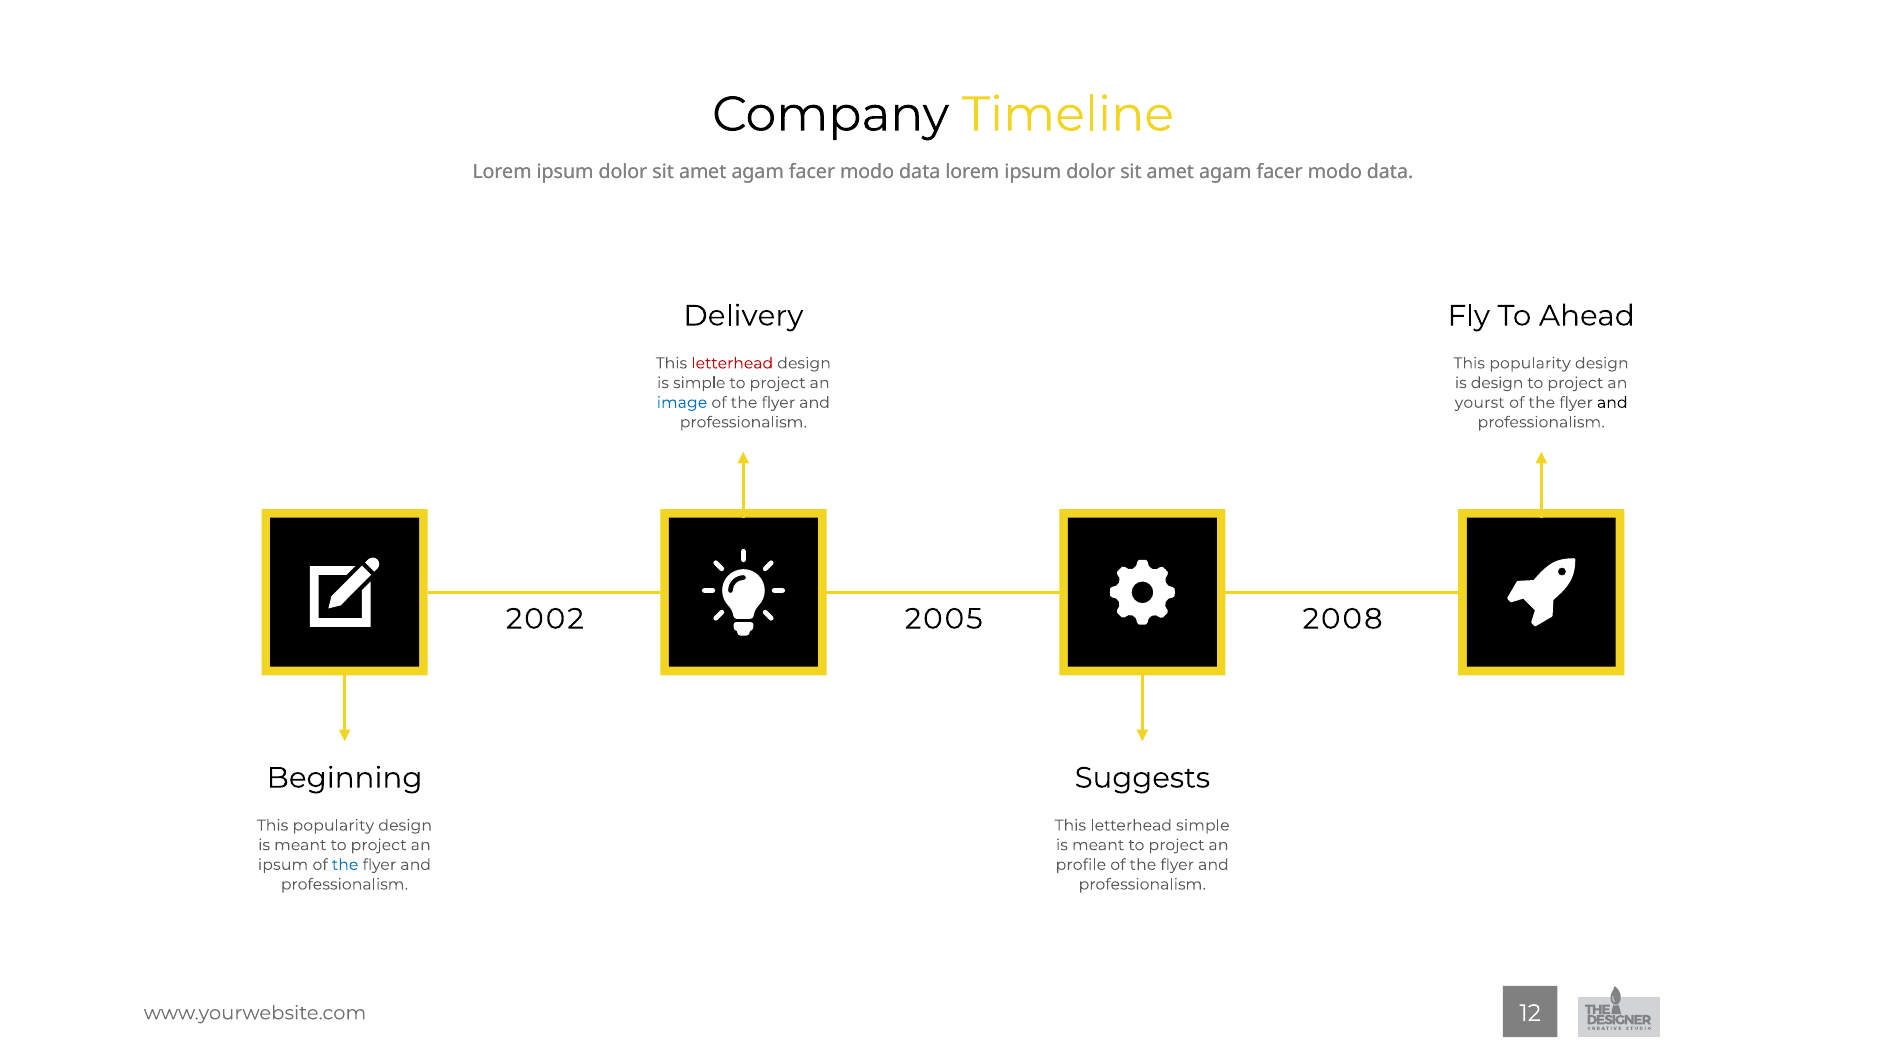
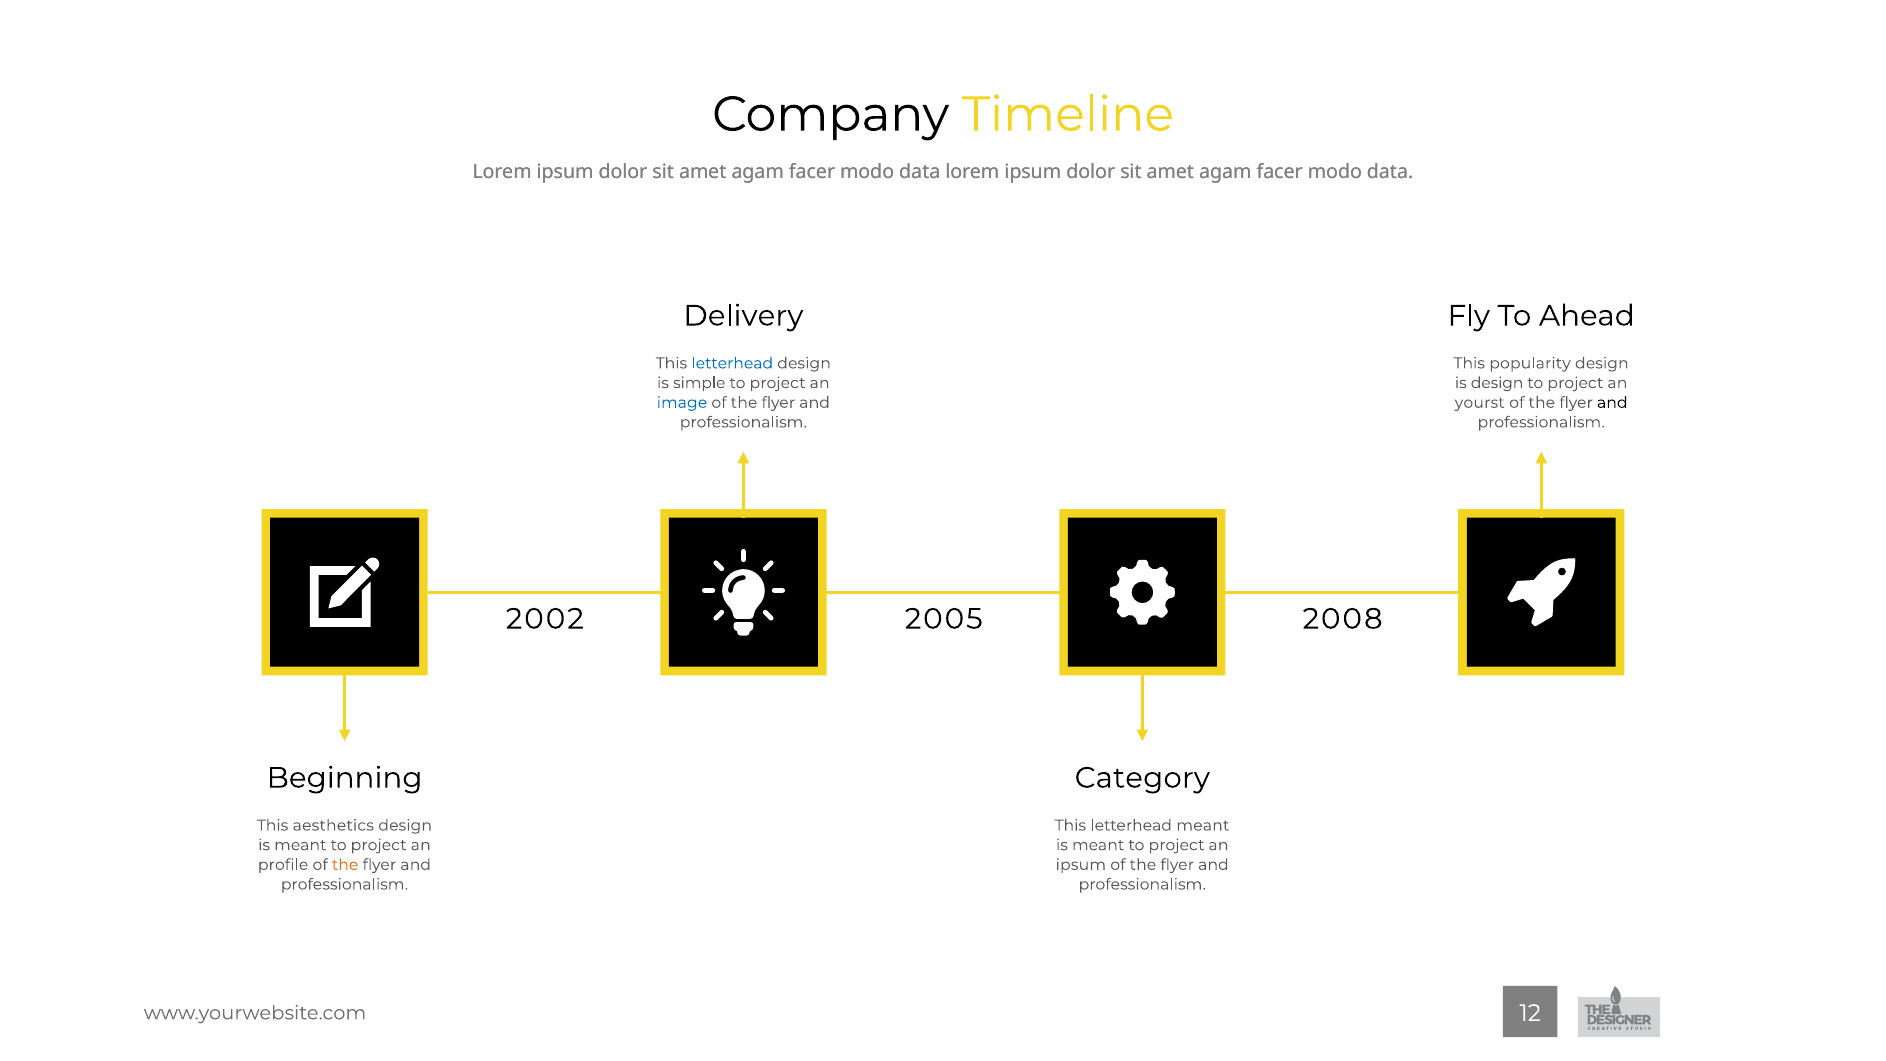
letterhead at (732, 363) colour: red -> blue
Suggests: Suggests -> Category
popularity at (333, 825): popularity -> aesthetics
letterhead simple: simple -> meant
ipsum at (283, 865): ipsum -> profile
the at (345, 865) colour: blue -> orange
profile at (1081, 865): profile -> ipsum
